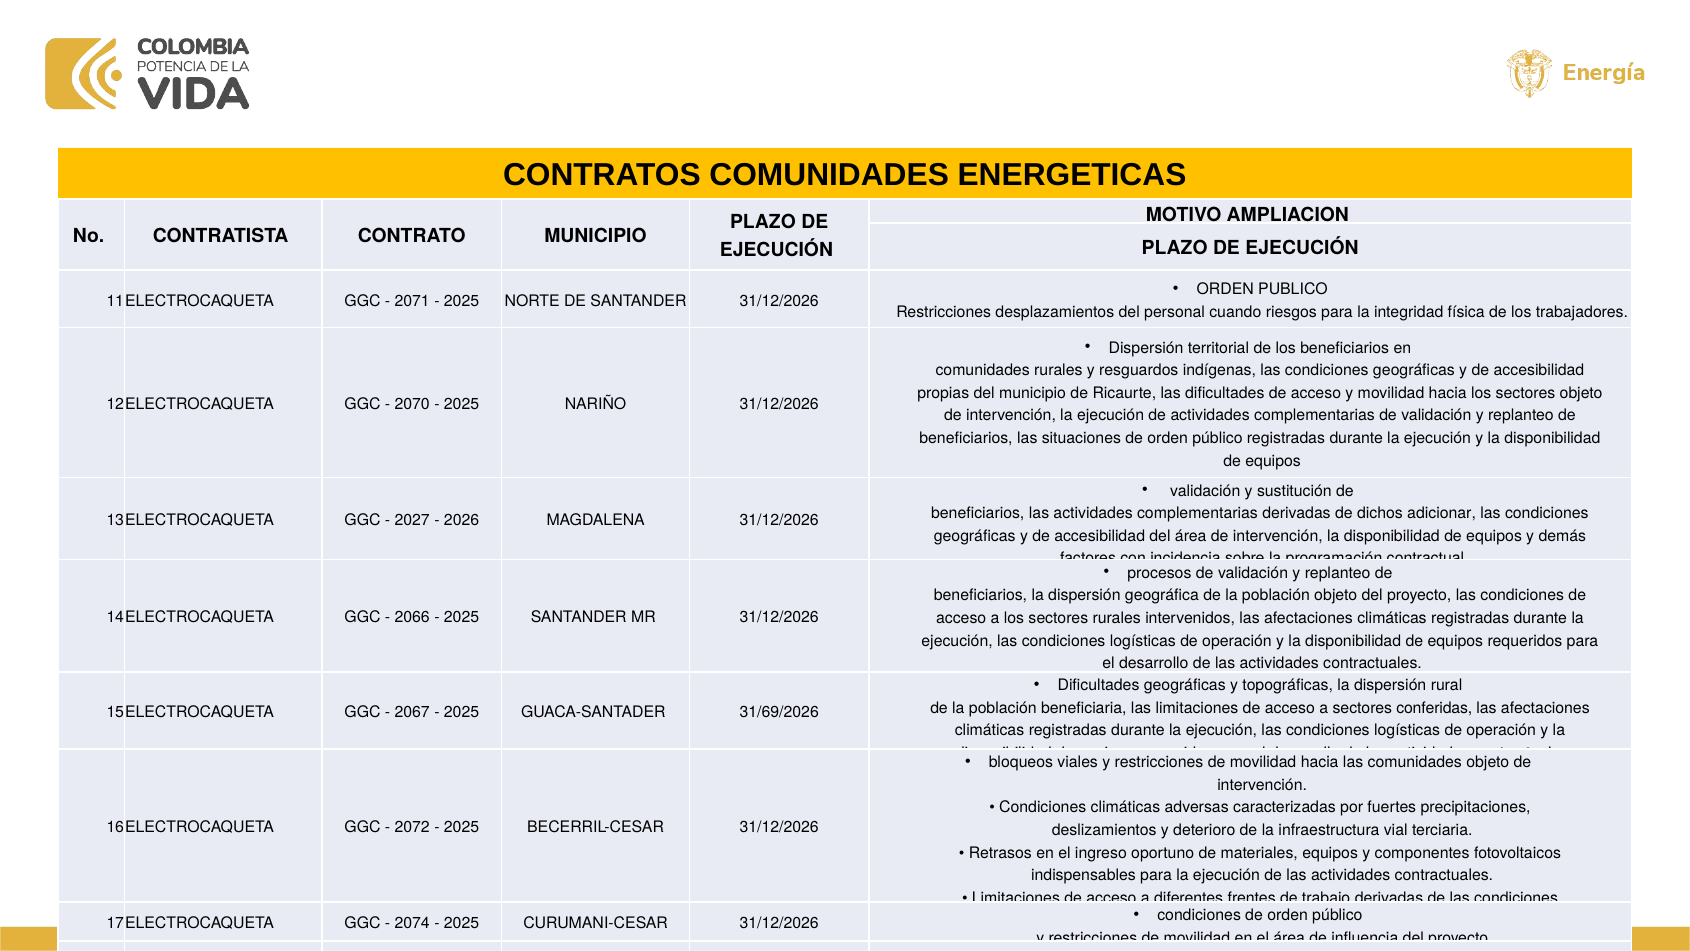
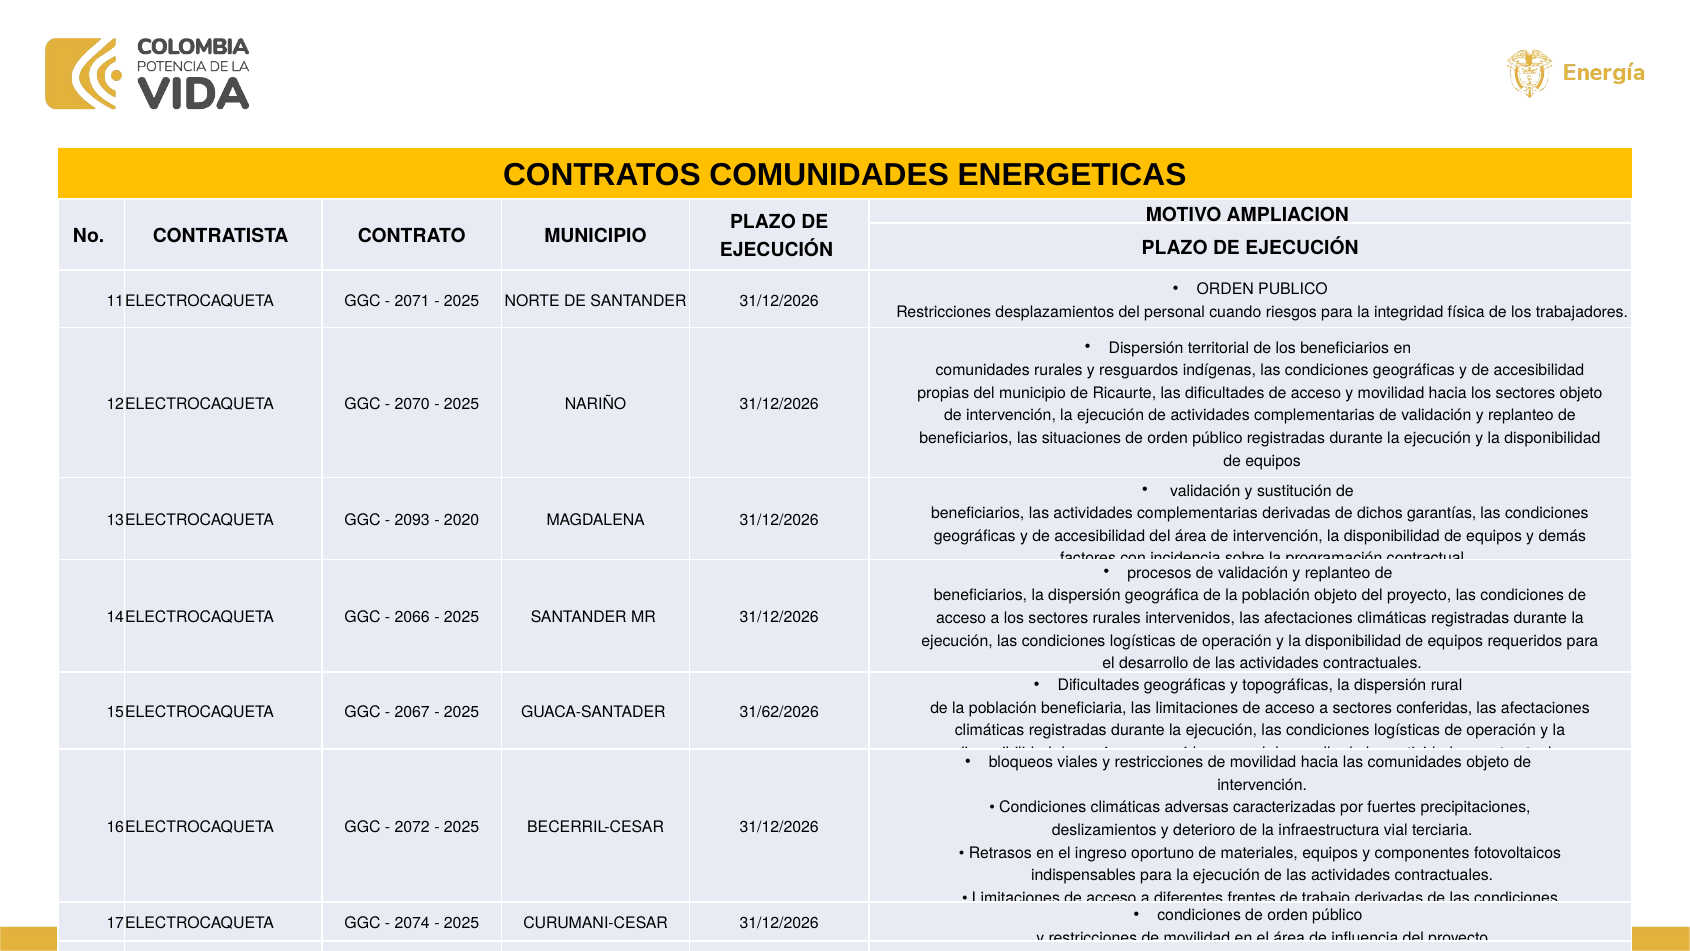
adicionar: adicionar -> garantías
2027: 2027 -> 2093
2026: 2026 -> 2020
31/69/2026: 31/69/2026 -> 31/62/2026
